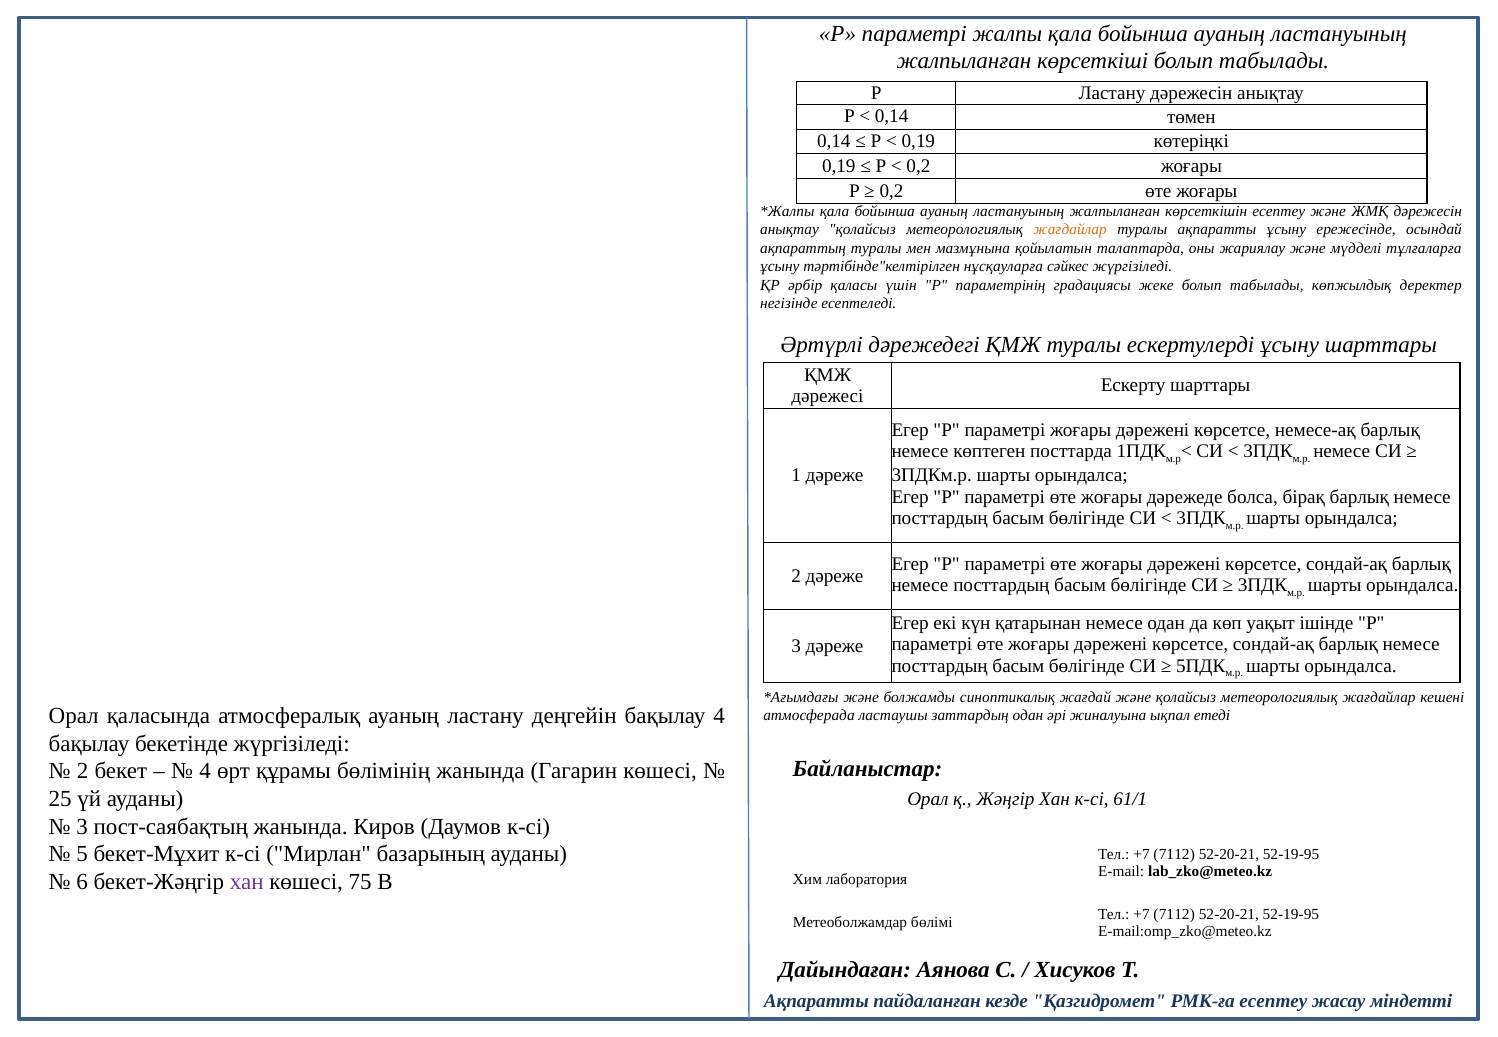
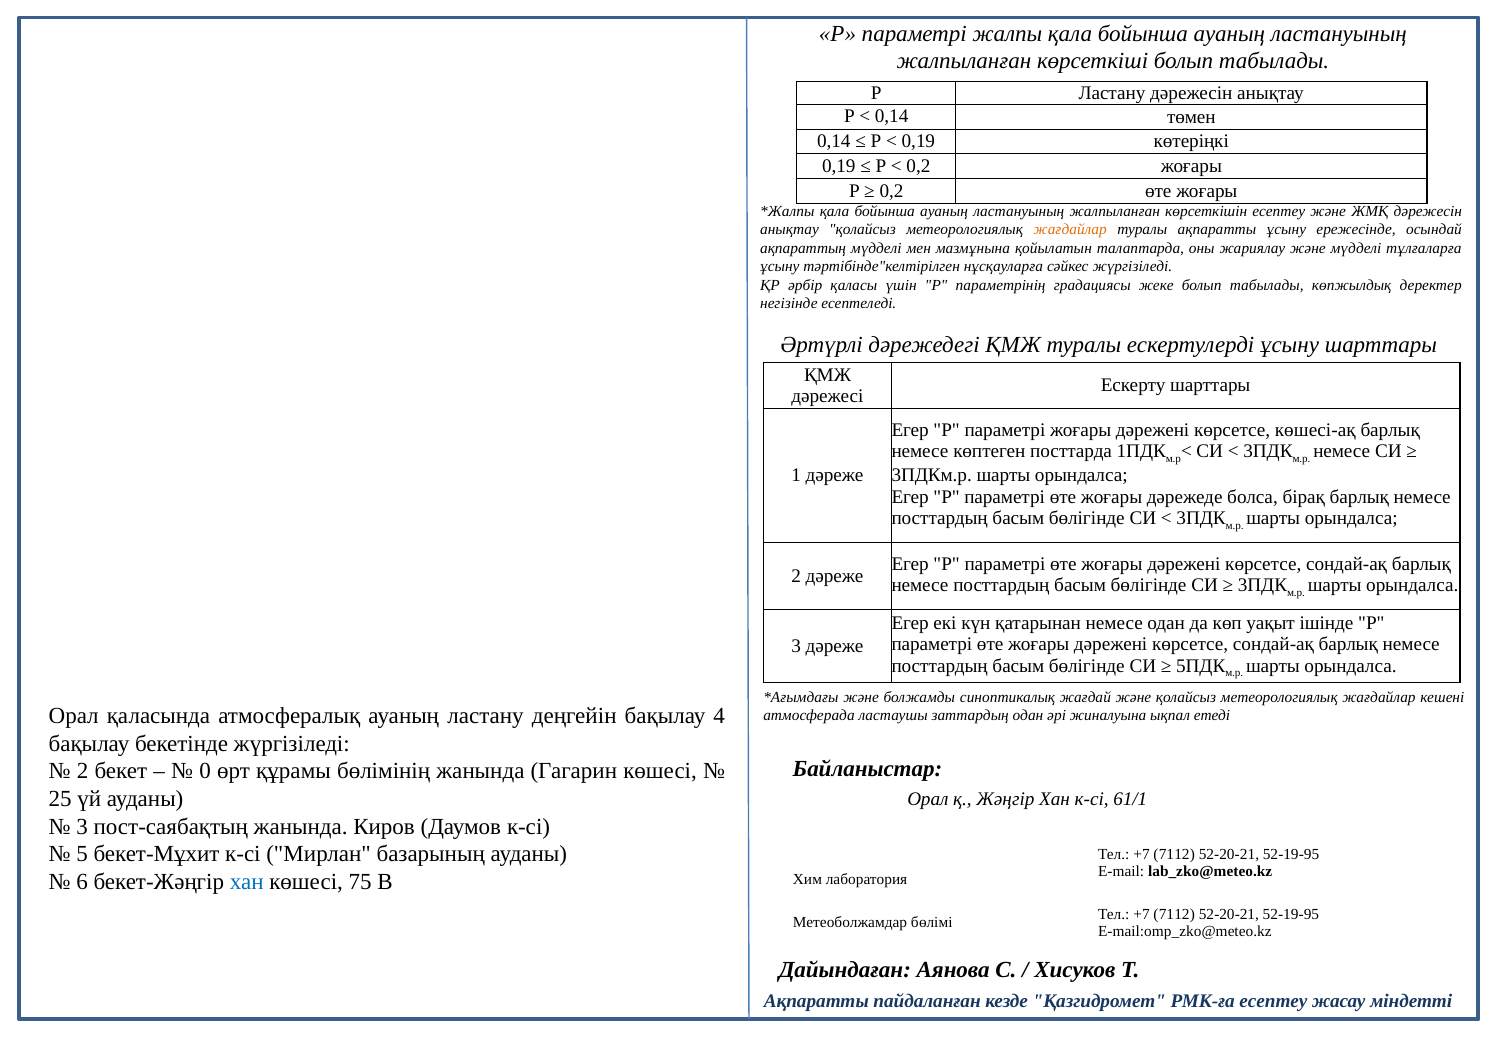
ақпараттың туралы: туралы -> мүдделі
немесе-ақ: немесе-ақ -> көшесі-ақ
4 at (205, 771): 4 -> 0
хан at (247, 882) colour: purple -> blue
